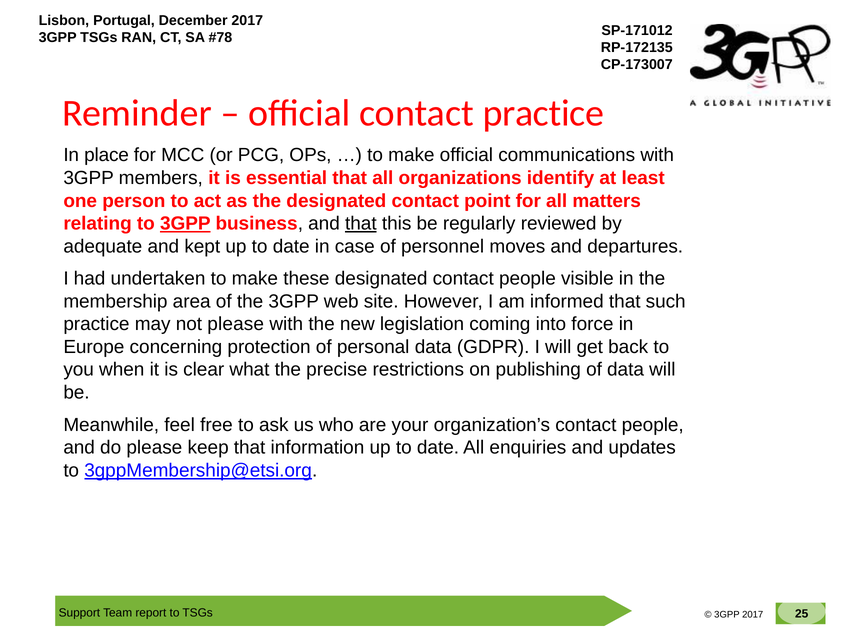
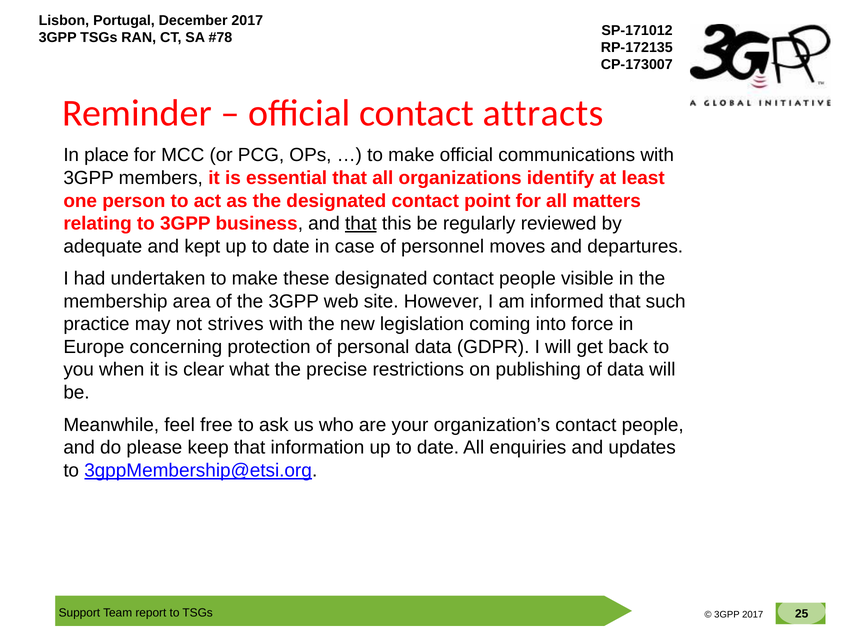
contact practice: practice -> attracts
3GPP at (185, 224) underline: present -> none
not please: please -> strives
